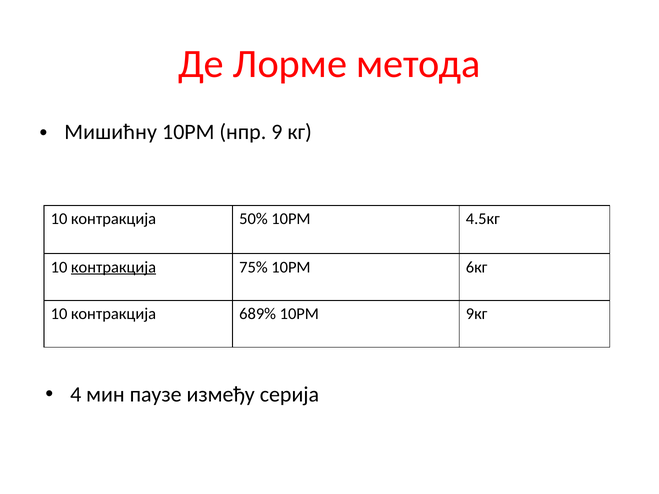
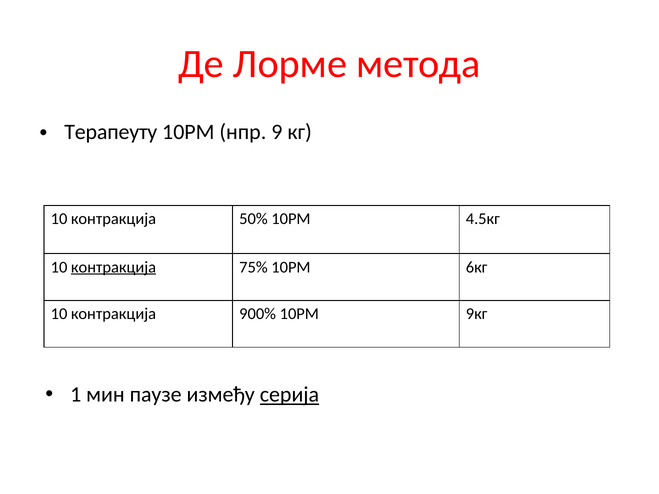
Мишићну: Мишићну -> Терапеуту
689%: 689% -> 900%
4: 4 -> 1
серија underline: none -> present
